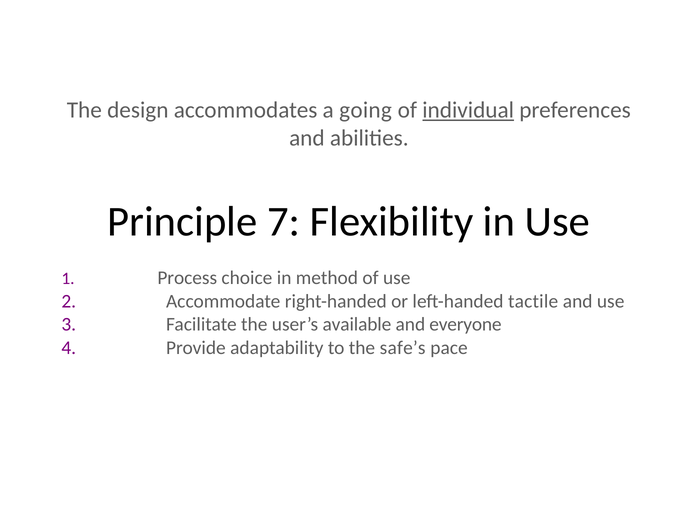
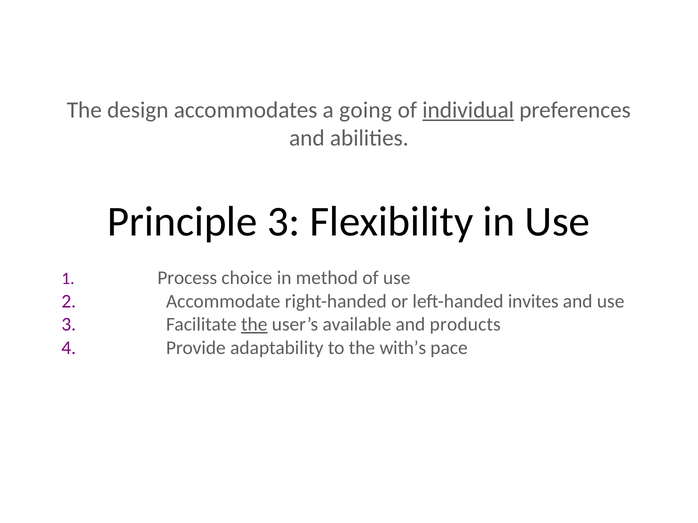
Principle 7: 7 -> 3
tactile: tactile -> invites
the at (254, 325) underline: none -> present
everyone: everyone -> products
safe’s: safe’s -> with’s
